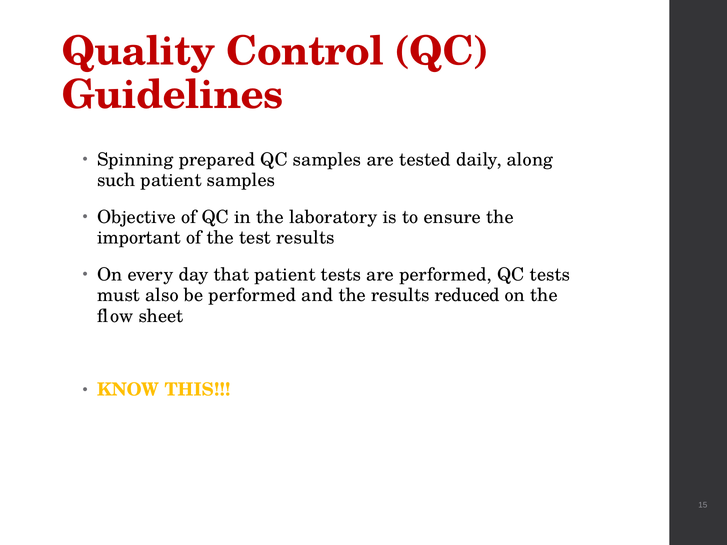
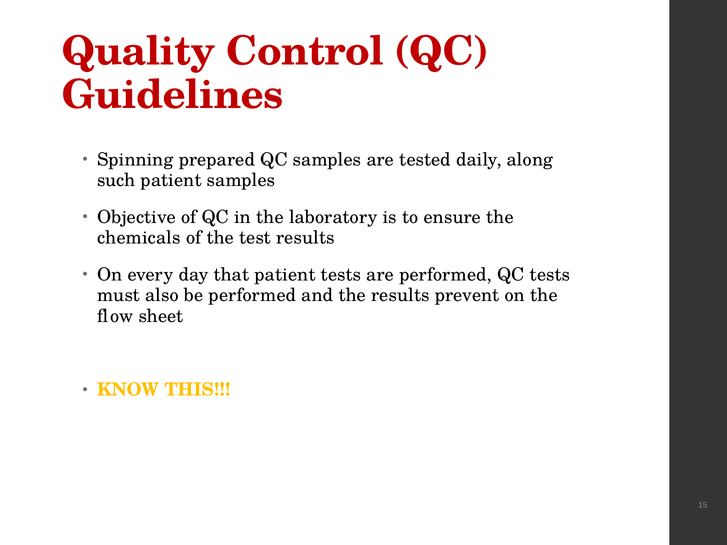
important: important -> chemicals
reduced: reduced -> prevent
